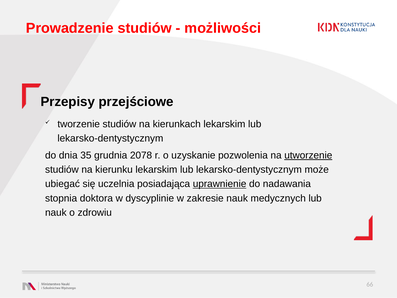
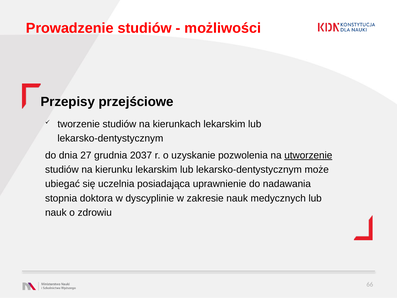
35: 35 -> 27
2078: 2078 -> 2037
uprawnienie underline: present -> none
